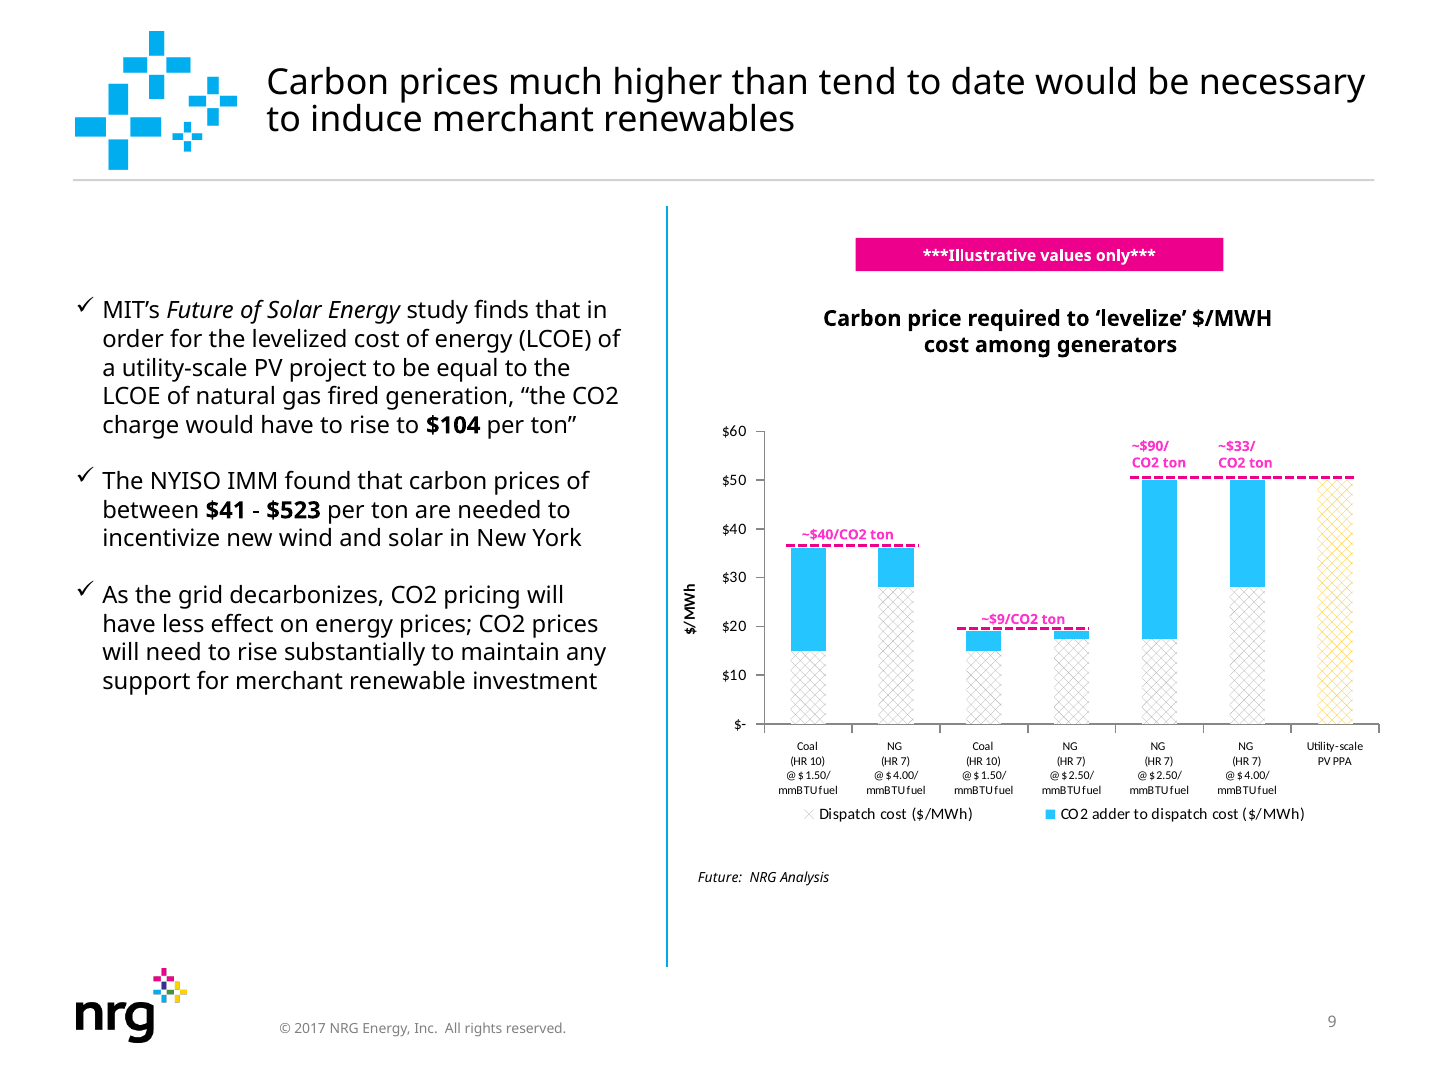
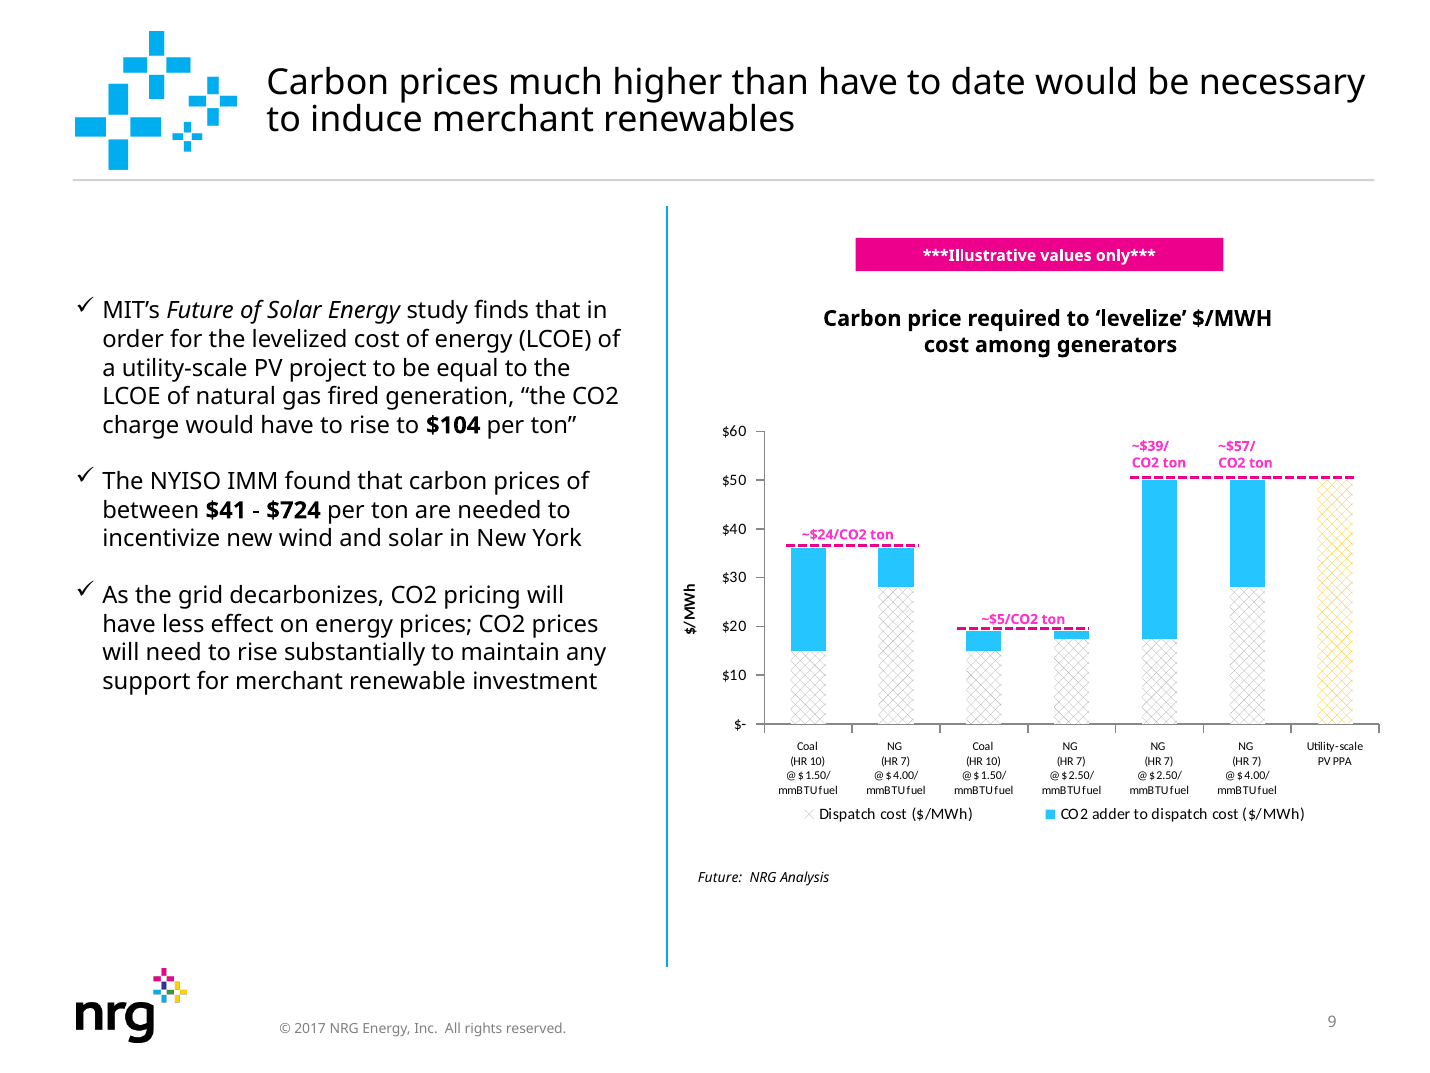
than tend: tend -> have
~$90/: ~$90/ -> ~$39/
~$33/: ~$33/ -> ~$57/
$523: $523 -> $724
~$40/CO2: ~$40/CO2 -> ~$24/CO2
~$9/CO2: ~$9/CO2 -> ~$5/CO2
